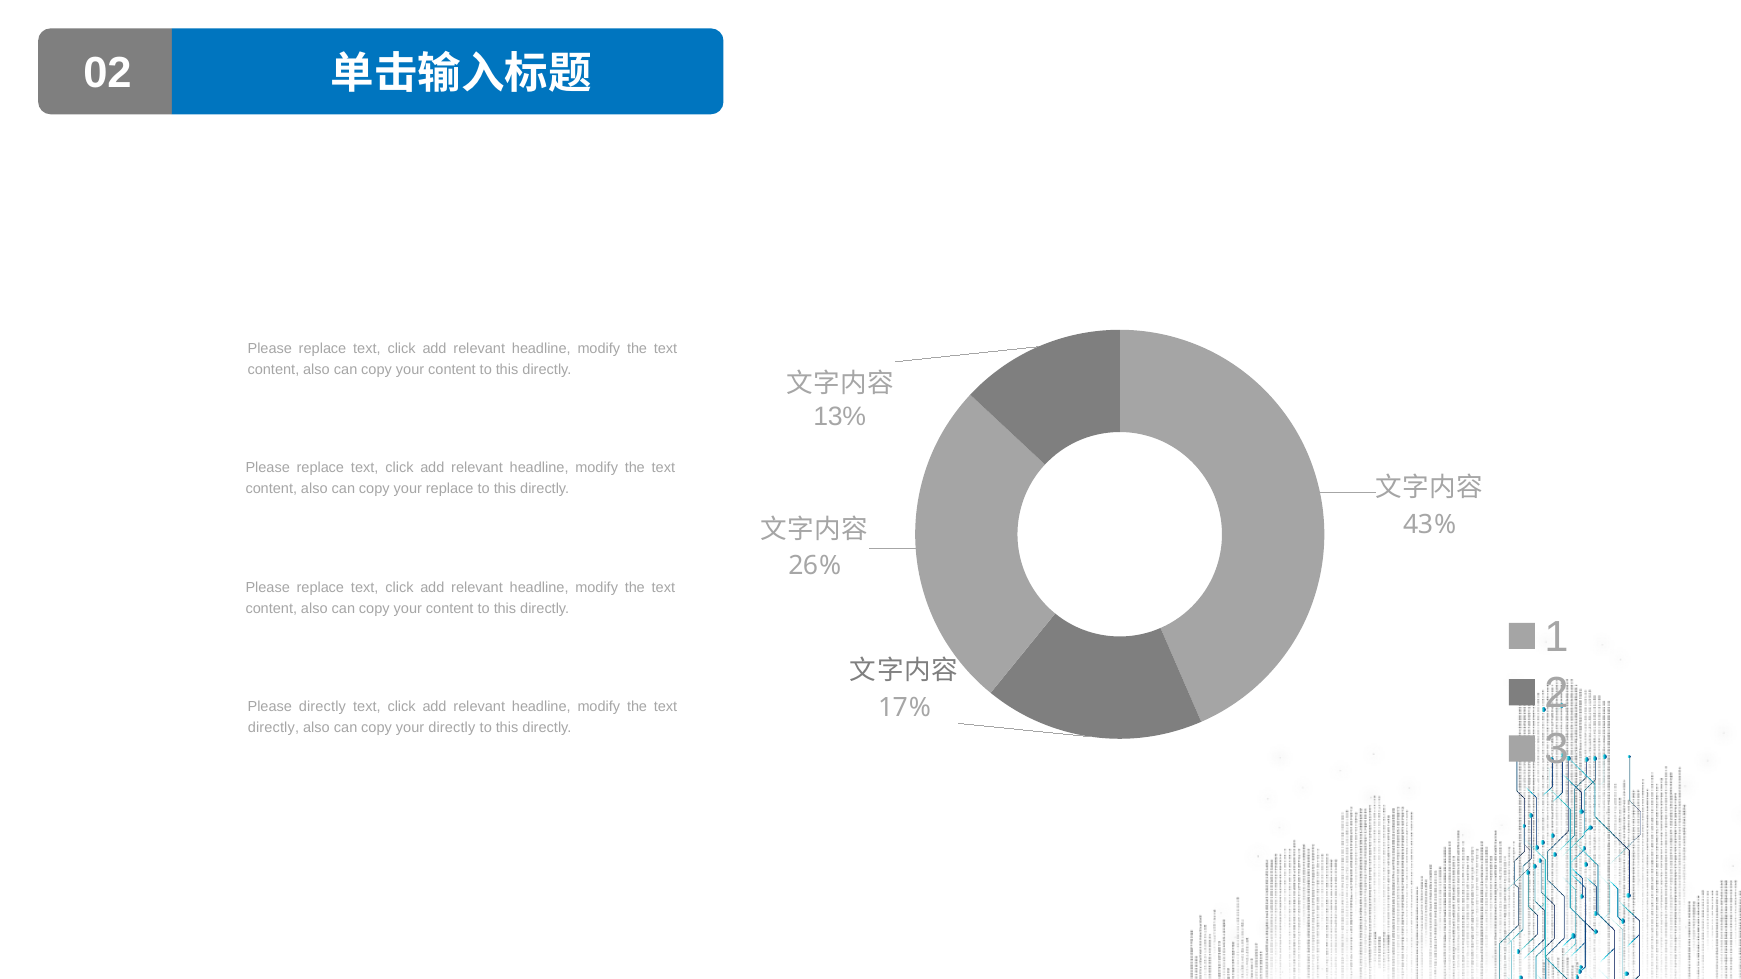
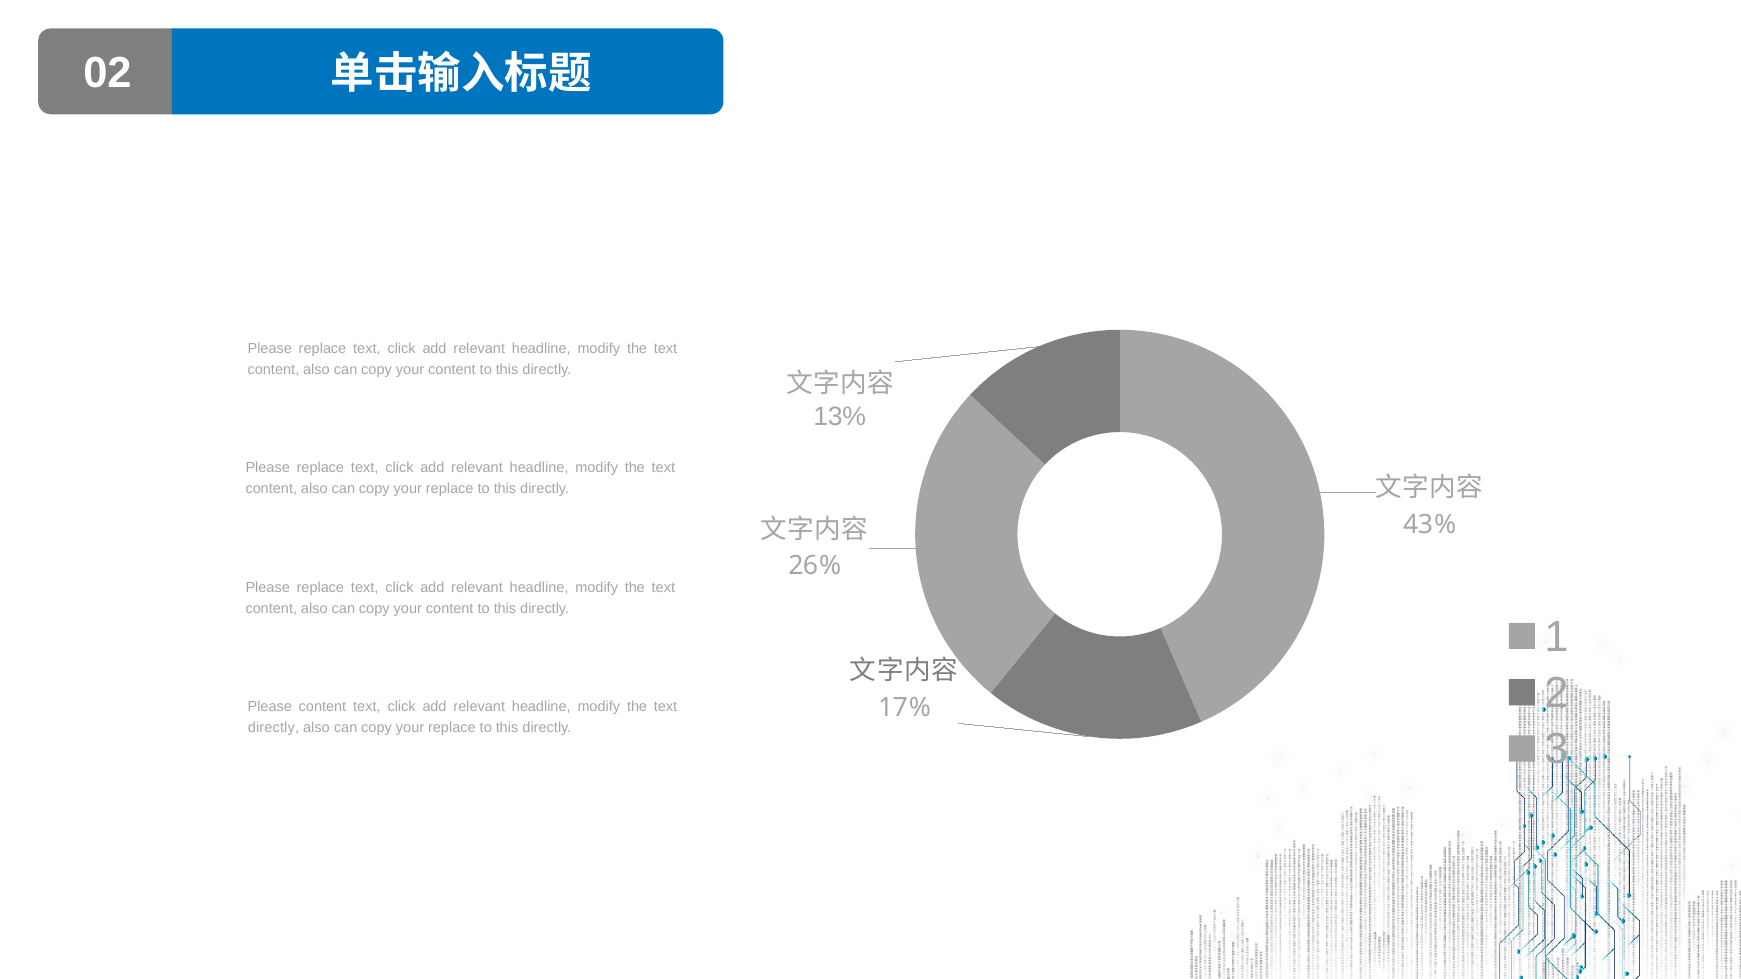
Please directly: directly -> content
directly at (452, 728): directly -> replace
